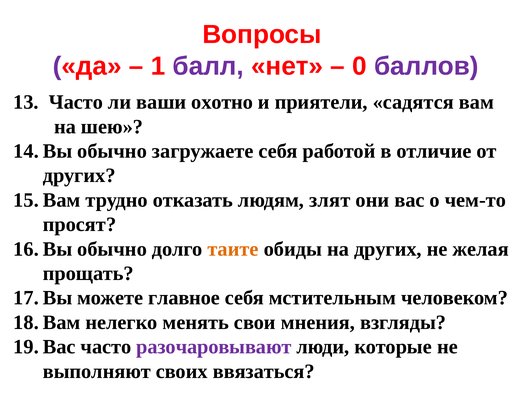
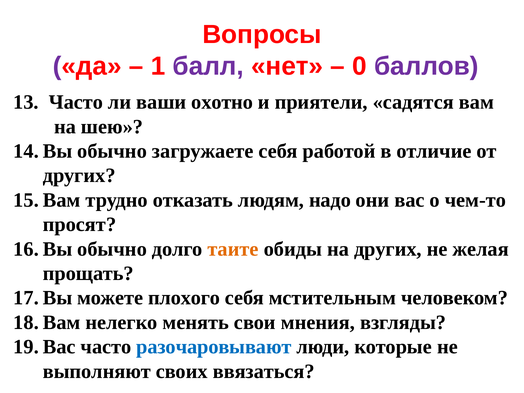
злят: злят -> надо
главное: главное -> плохого
разочаровывают colour: purple -> blue
